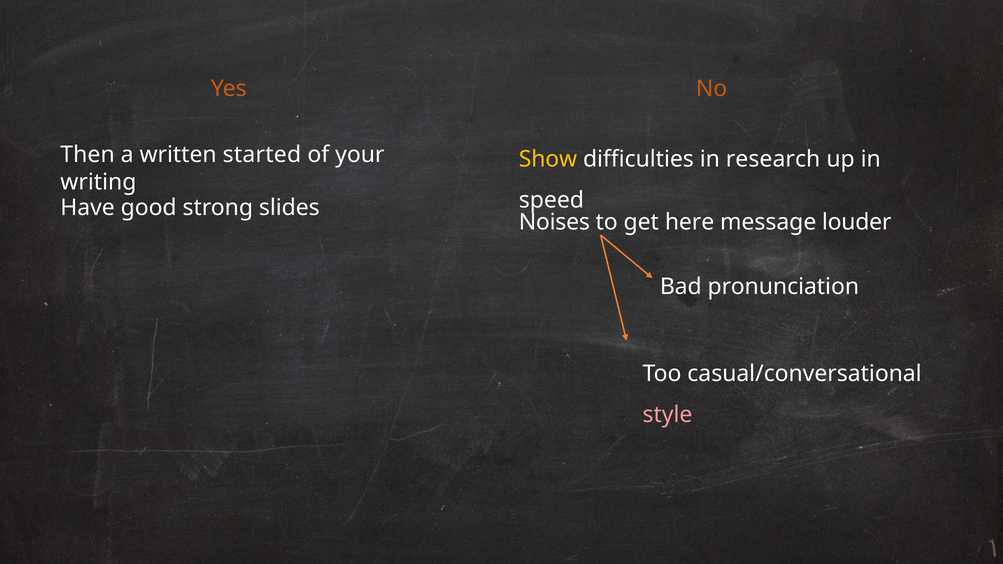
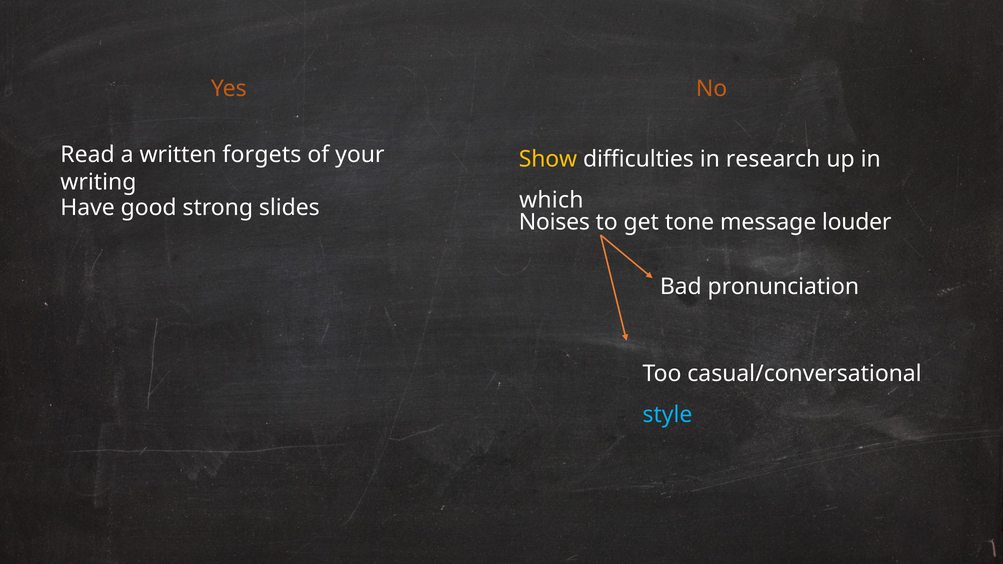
Then: Then -> Read
started: started -> forgets
speed: speed -> which
here: here -> tone
style colour: pink -> light blue
